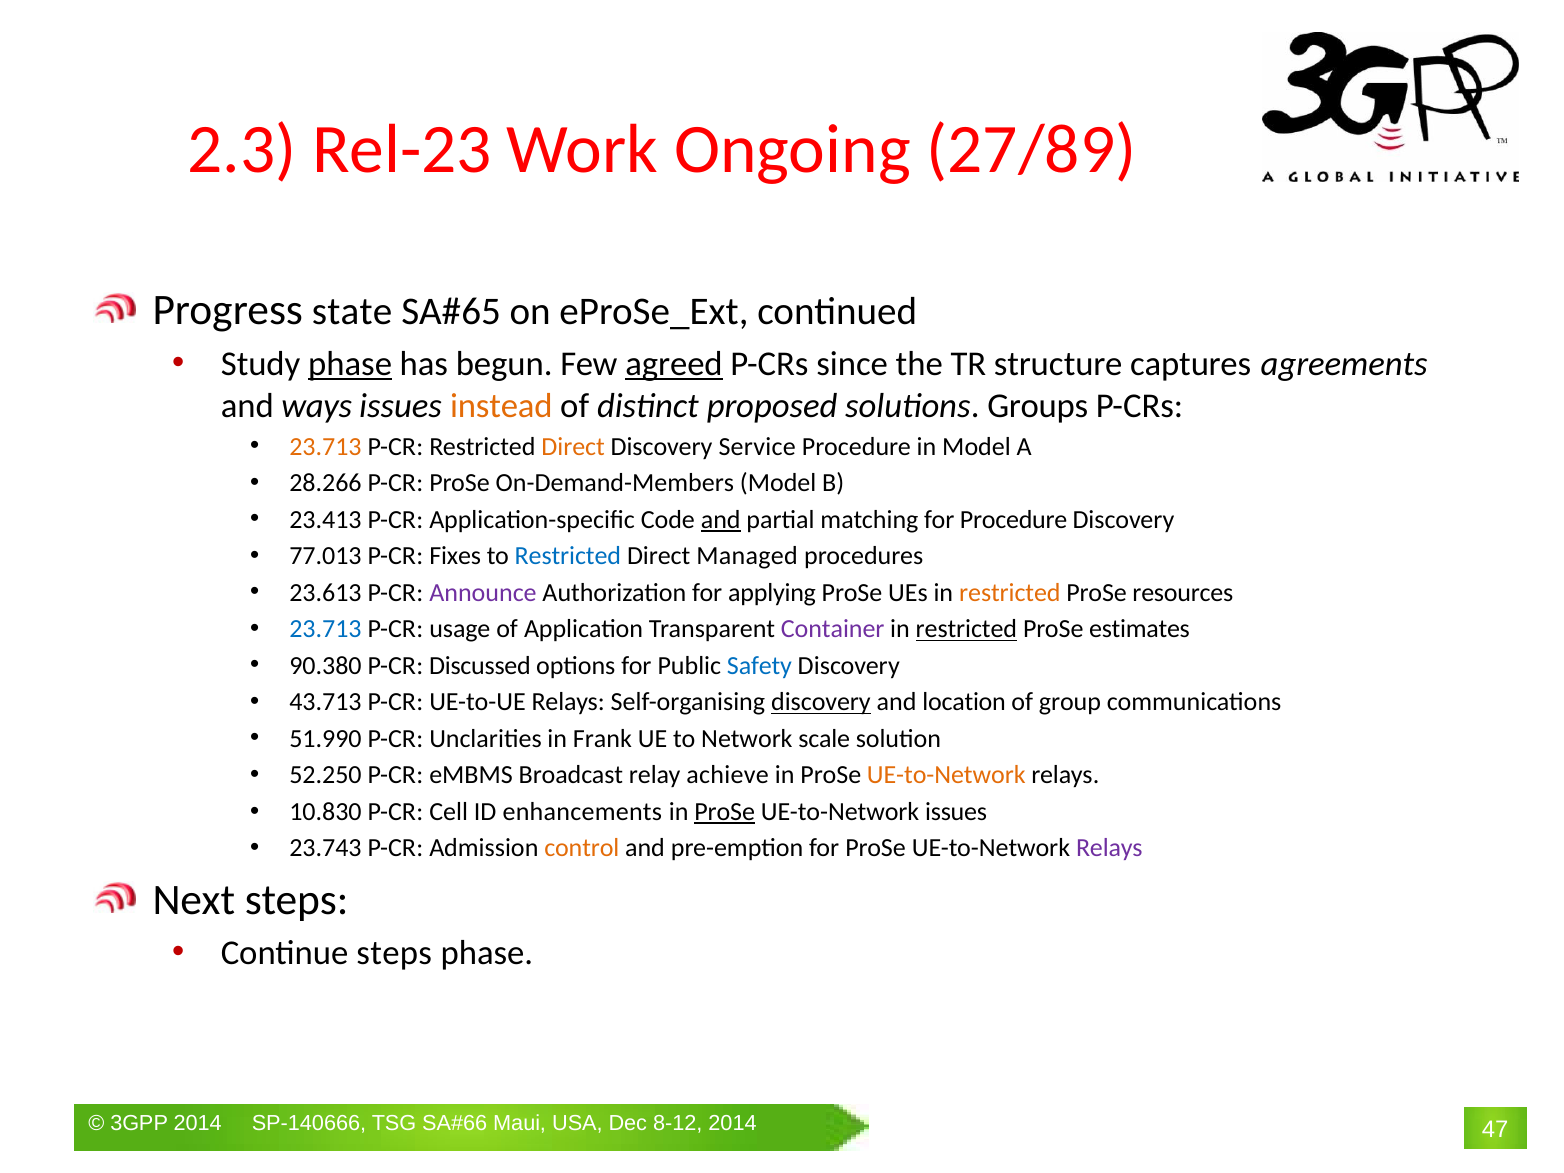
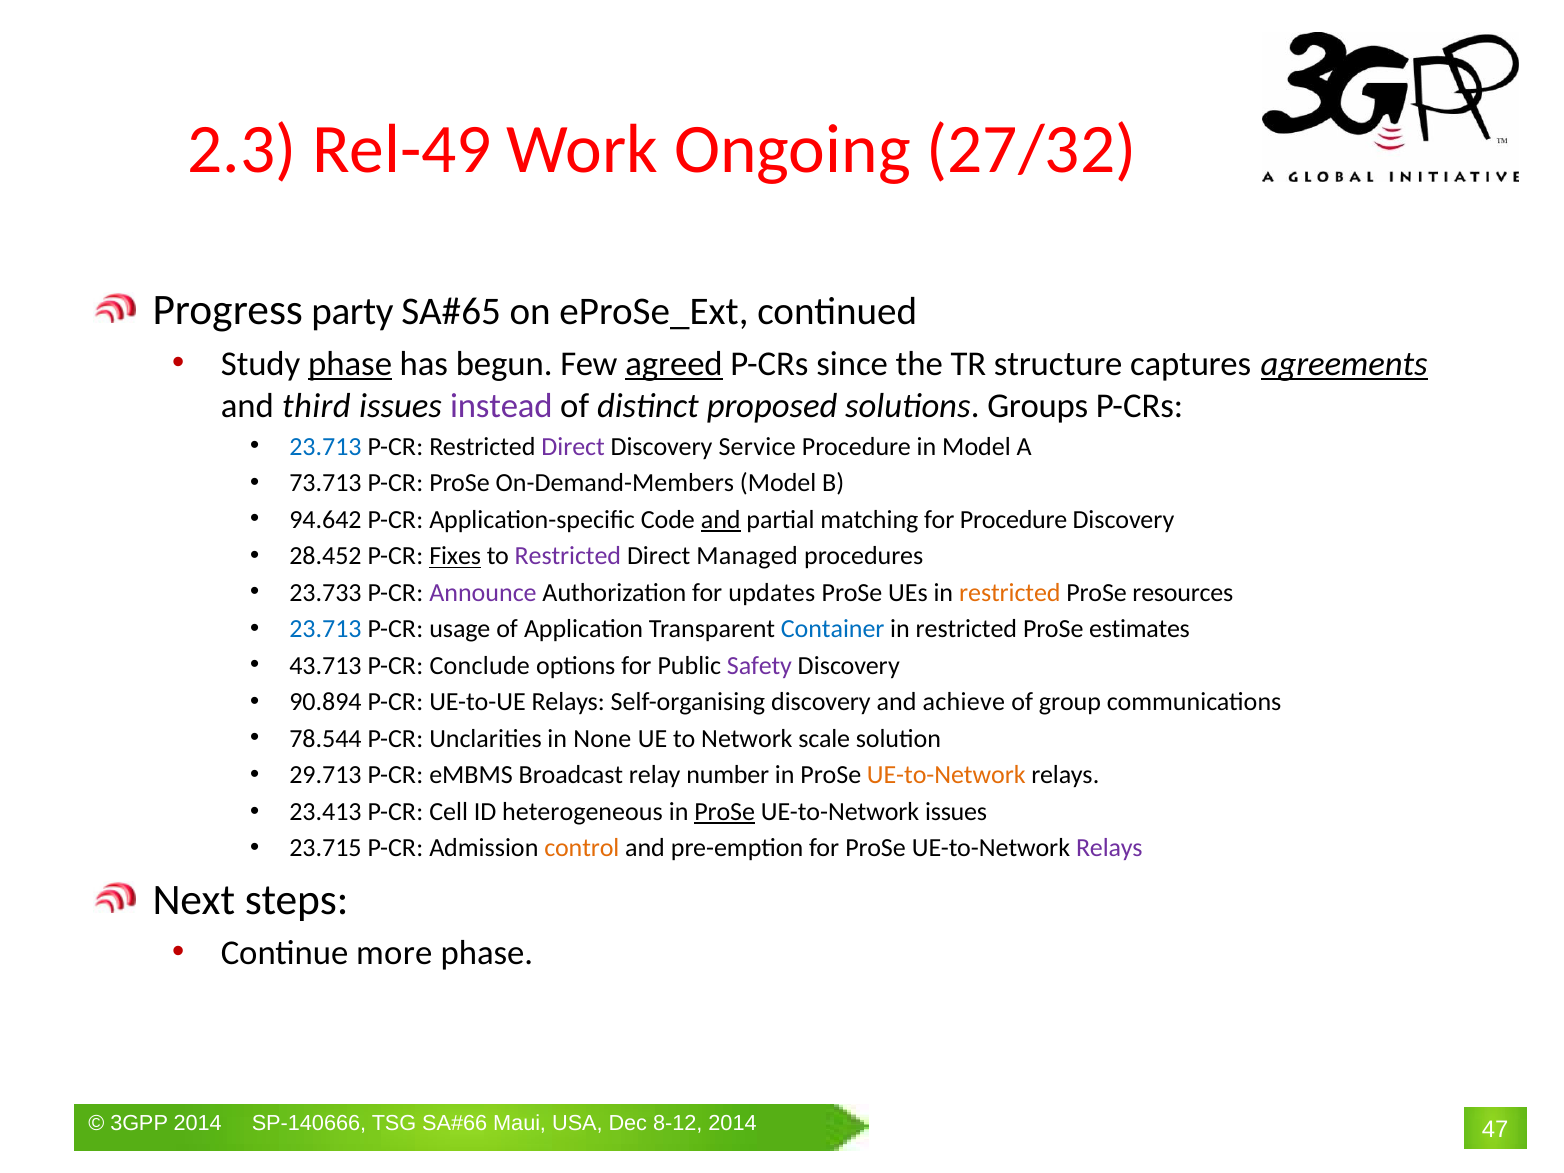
Rel-23: Rel-23 -> Rel-49
27/89: 27/89 -> 27/32
state: state -> party
agreements underline: none -> present
ways: ways -> third
instead colour: orange -> purple
23.713 at (325, 447) colour: orange -> blue
Direct at (573, 447) colour: orange -> purple
28.266: 28.266 -> 73.713
23.413: 23.413 -> 94.642
77.013: 77.013 -> 28.452
Fixes underline: none -> present
Restricted at (568, 556) colour: blue -> purple
23.613: 23.613 -> 23.733
applying: applying -> updates
Container colour: purple -> blue
restricted at (966, 629) underline: present -> none
90.380: 90.380 -> 43.713
Discussed: Discussed -> Conclude
Safety colour: blue -> purple
43.713: 43.713 -> 90.894
discovery at (821, 702) underline: present -> none
location: location -> achieve
51.990: 51.990 -> 78.544
Frank: Frank -> None
52.250: 52.250 -> 29.713
achieve: achieve -> number
10.830: 10.830 -> 23.413
enhancements: enhancements -> heterogeneous
23.743: 23.743 -> 23.715
Continue steps: steps -> more
